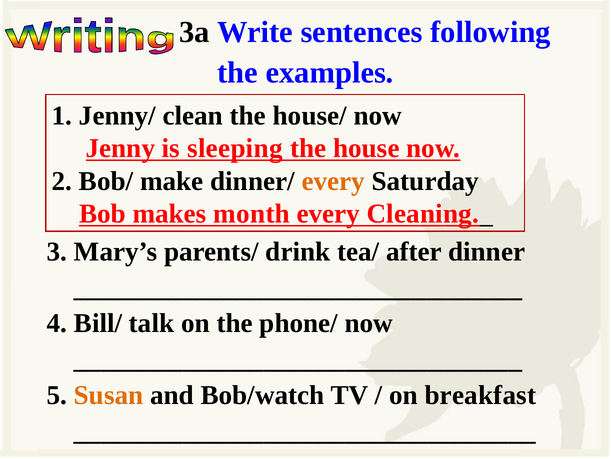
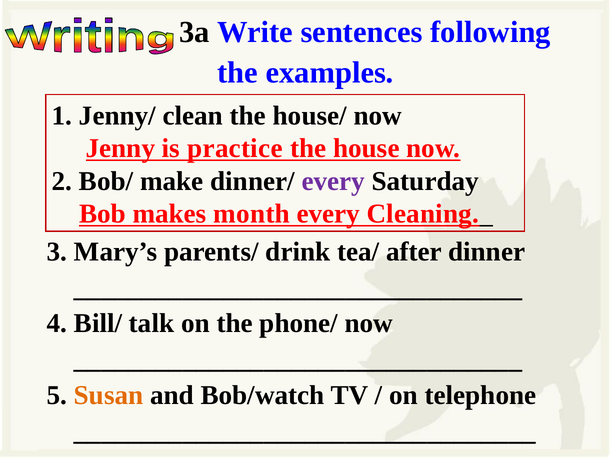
sleeping: sleeping -> practice
every at (333, 181) colour: orange -> purple
breakfast: breakfast -> telephone
